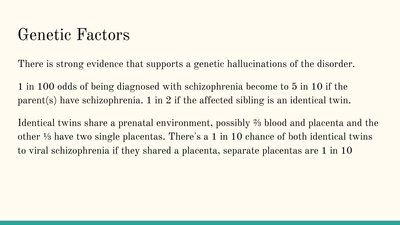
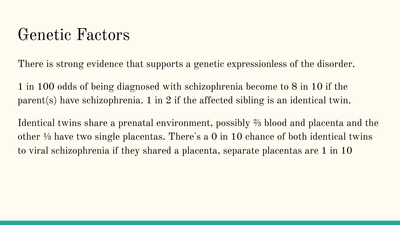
hallucinations: hallucinations -> expressionless
5: 5 -> 8
a 1: 1 -> 0
